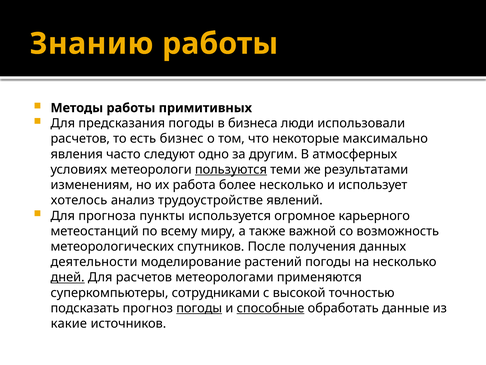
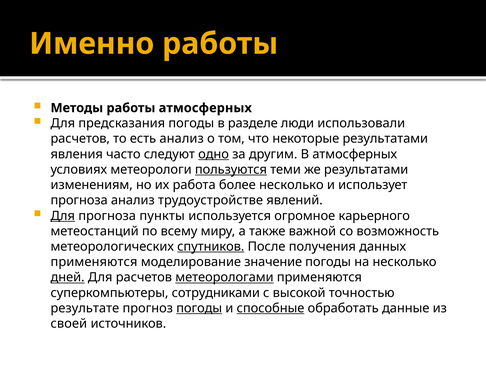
Знанию: Знанию -> Именно
работы примитивных: примитивных -> атмосферных
бизнеса: бизнеса -> разделе
есть бизнес: бизнес -> анализ
некоторые максимально: максимально -> результатами
одно underline: none -> present
хотелось at (79, 200): хотелось -> прогноза
Для at (63, 215) underline: none -> present
спутников underline: none -> present
деятельности at (94, 262): деятельности -> применяются
растений: растений -> значение
метеорологами underline: none -> present
подсказать: подсказать -> результате
какие: какие -> своей
